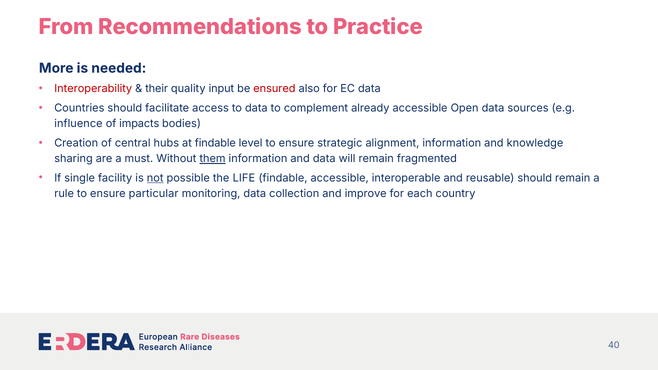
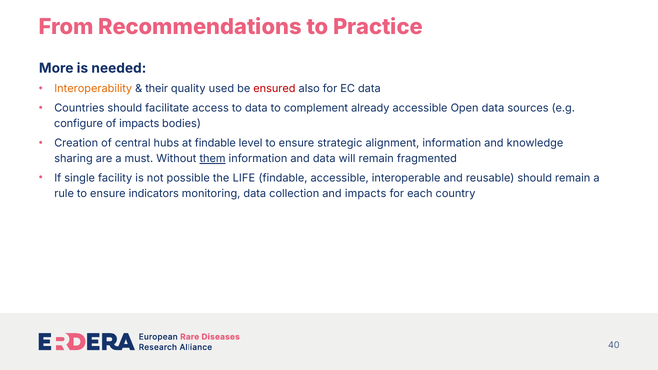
Interoperability colour: red -> orange
input: input -> used
influence: influence -> configure
not underline: present -> none
particular: particular -> indicators
and improve: improve -> impacts
